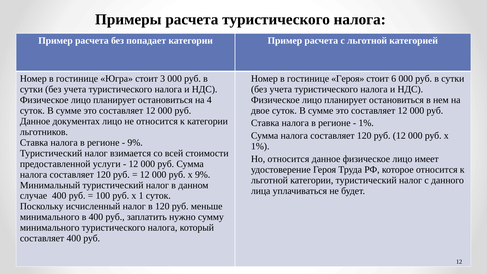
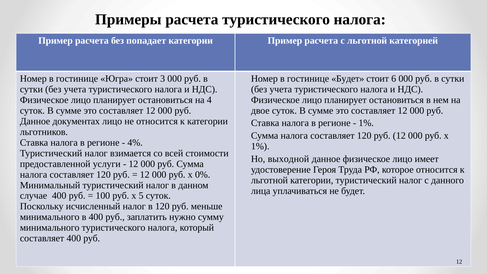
гостинице Героя: Героя -> Будет
9% at (135, 142): 9% -> 4%
Но относится: относится -> выходной
x 9%: 9% -> 0%
1: 1 -> 5
